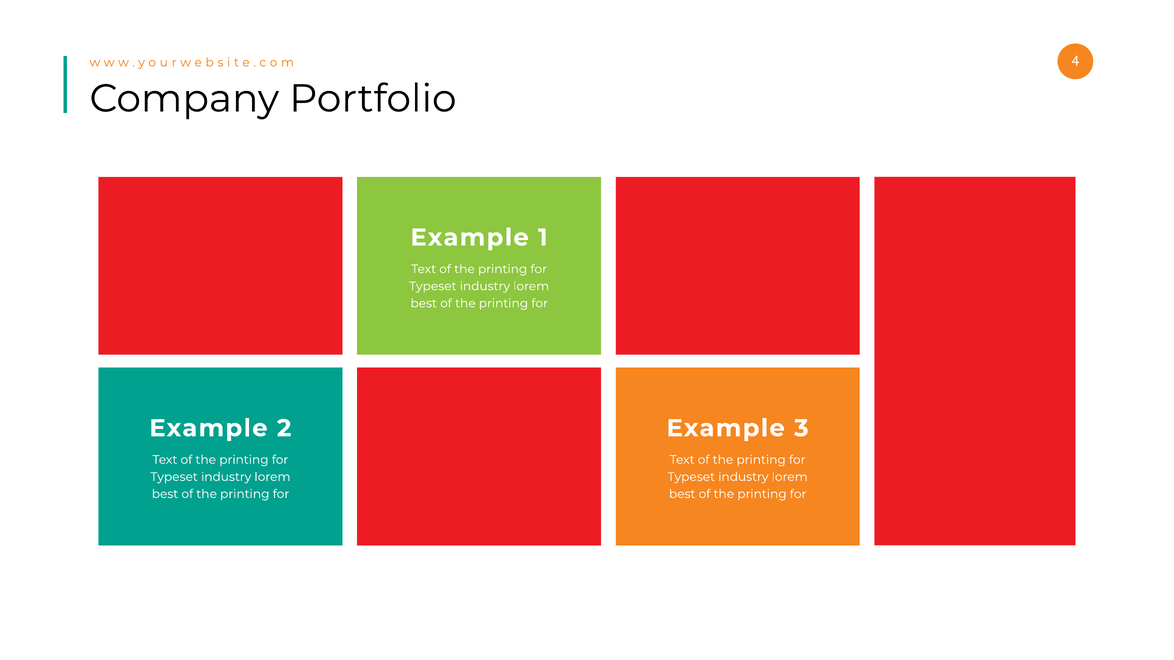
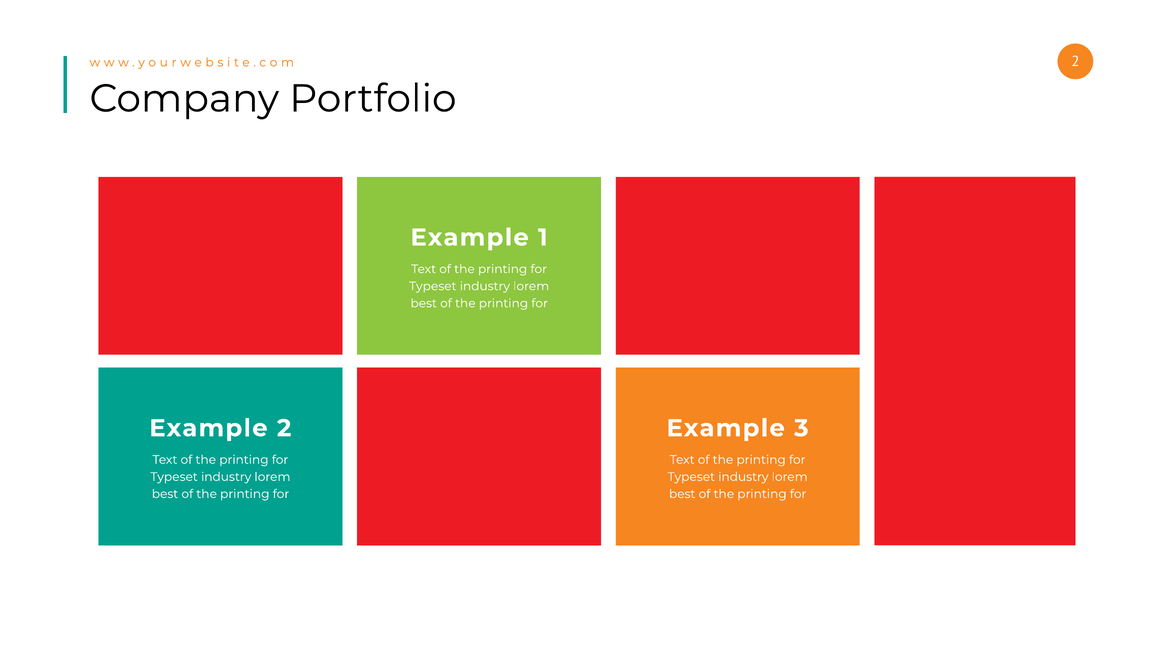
4 at (1075, 62): 4 -> 2
